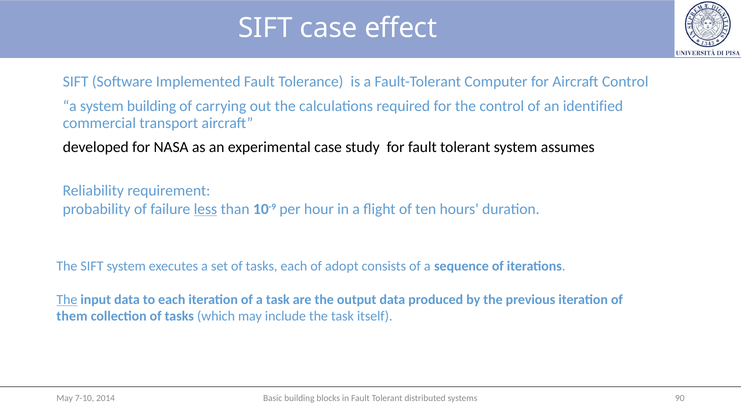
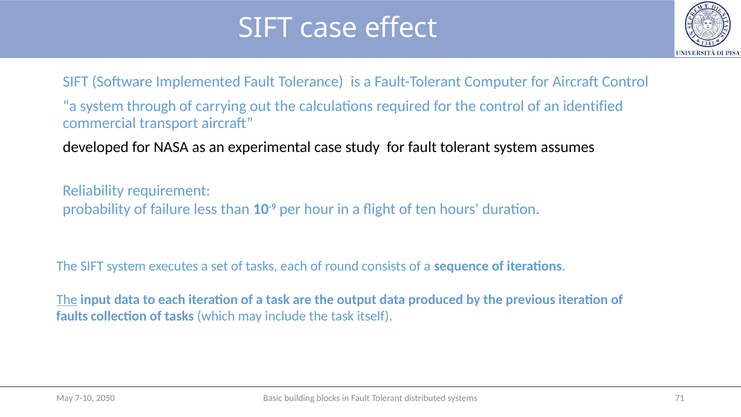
system building: building -> through
less underline: present -> none
adopt: adopt -> round
them: them -> faults
90: 90 -> 71
2014: 2014 -> 2050
